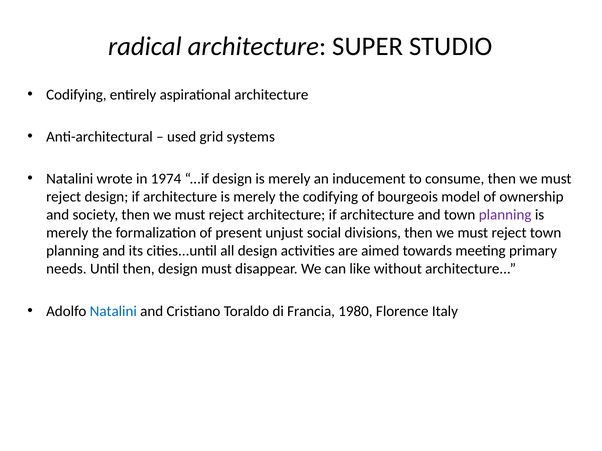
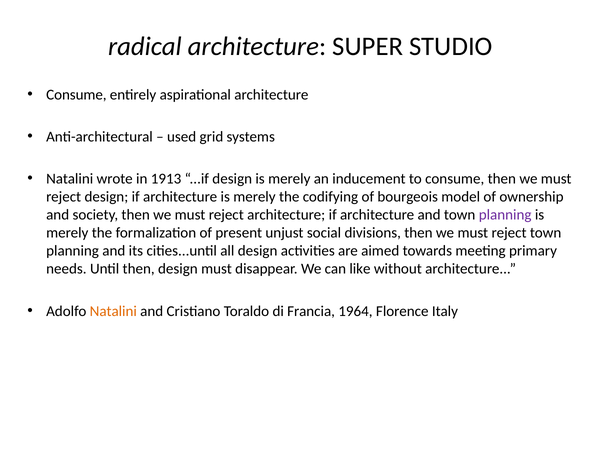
Codifying at (76, 95): Codifying -> Consume
1974: 1974 -> 1913
Natalini at (113, 311) colour: blue -> orange
1980: 1980 -> 1964
